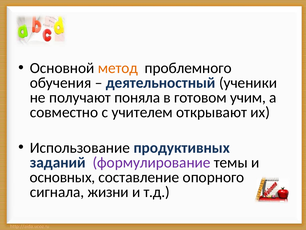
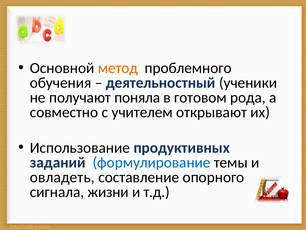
учим: учим -> рода
формулирование colour: purple -> blue
основных: основных -> овладеть
